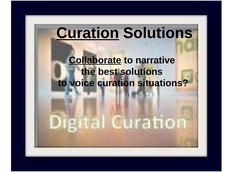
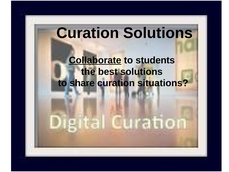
Curation at (88, 33) underline: present -> none
narrative: narrative -> students
voice: voice -> share
